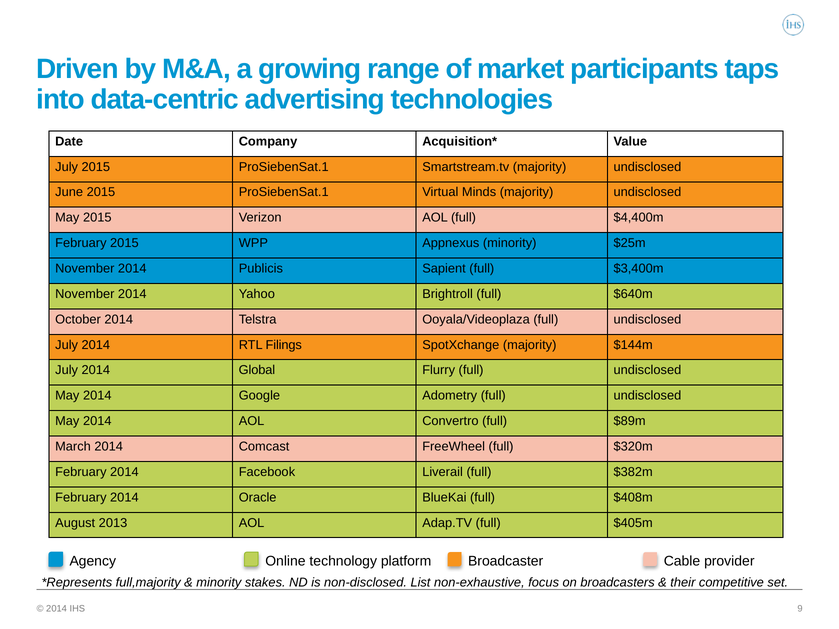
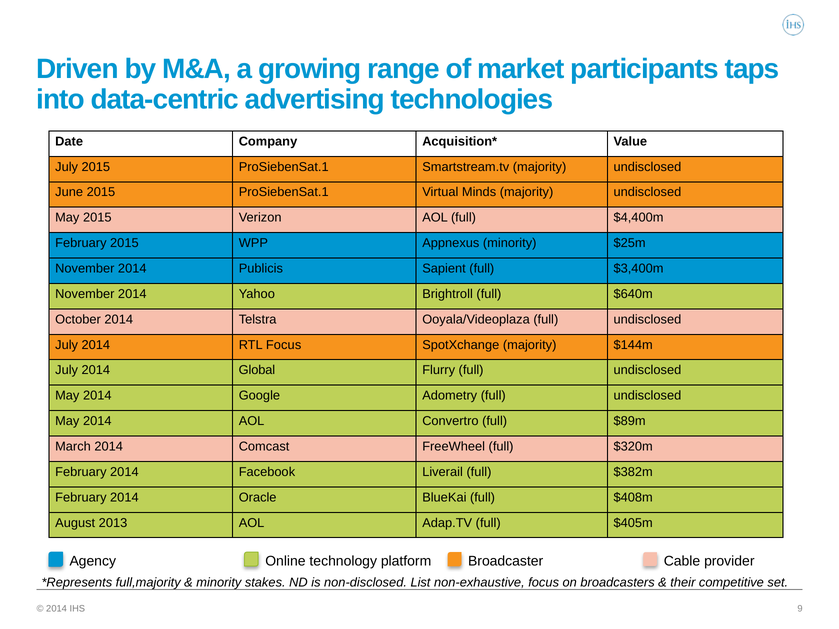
RTL Filings: Filings -> Focus
